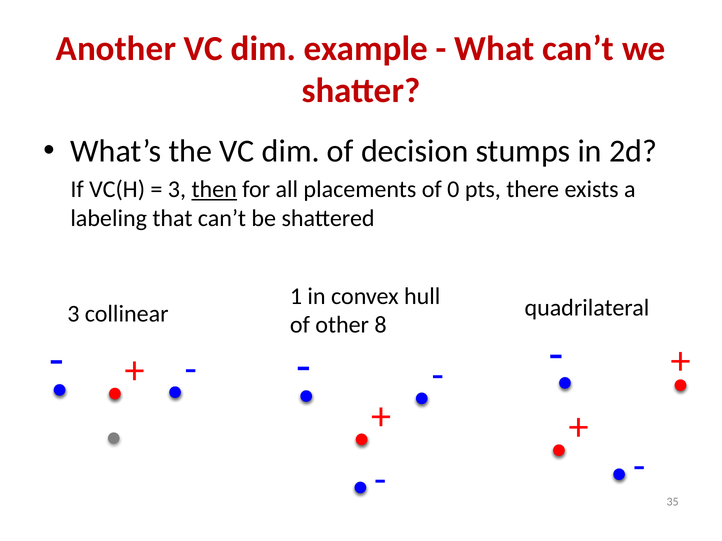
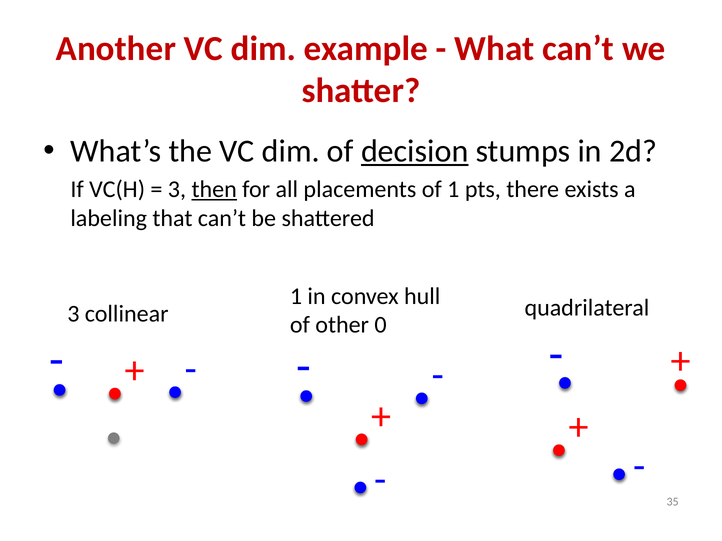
decision underline: none -> present
of 0: 0 -> 1
8: 8 -> 0
